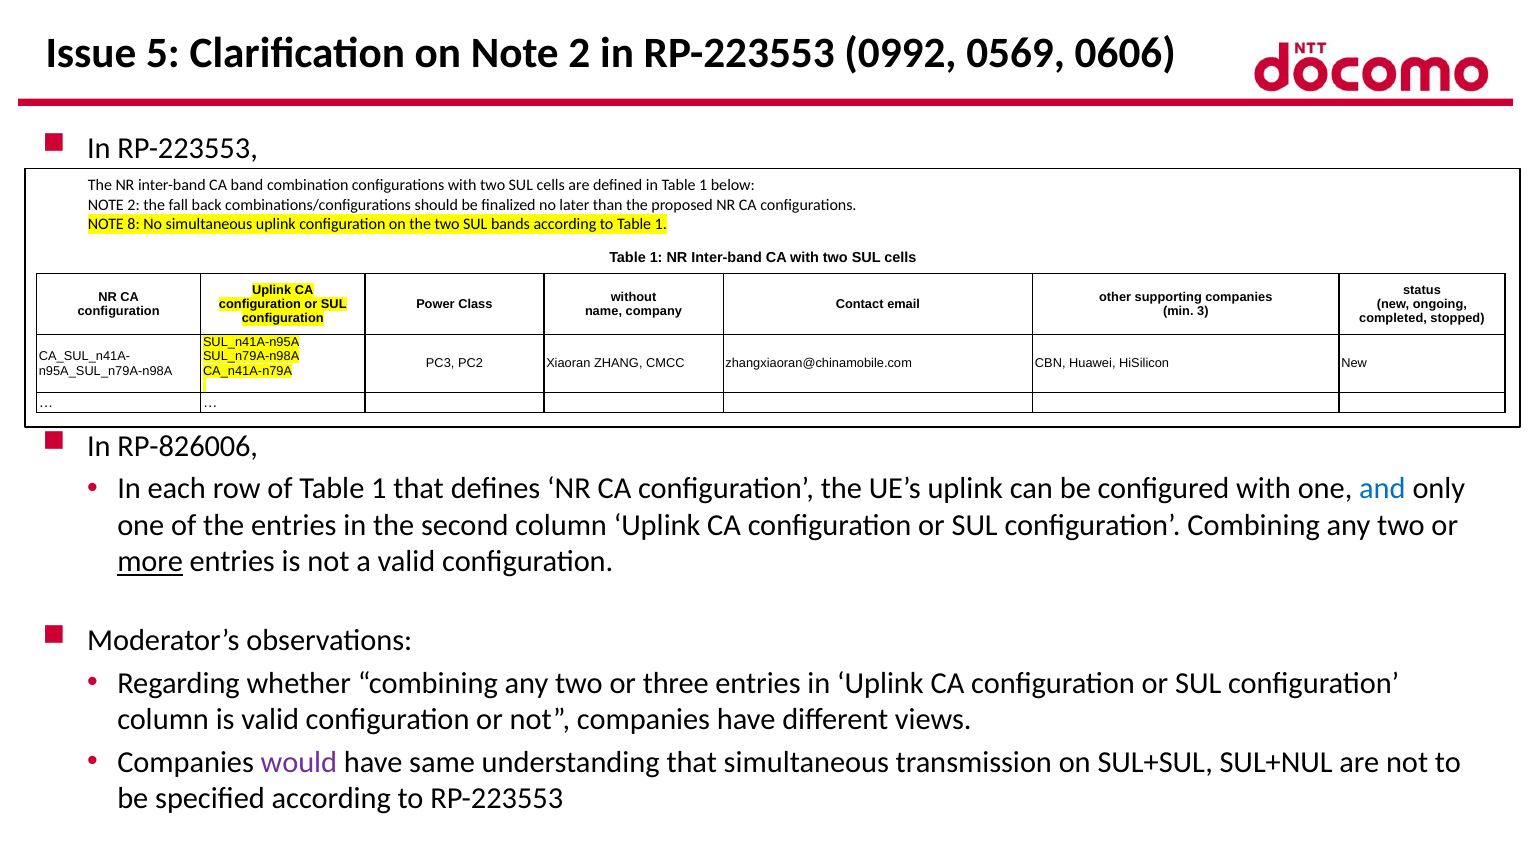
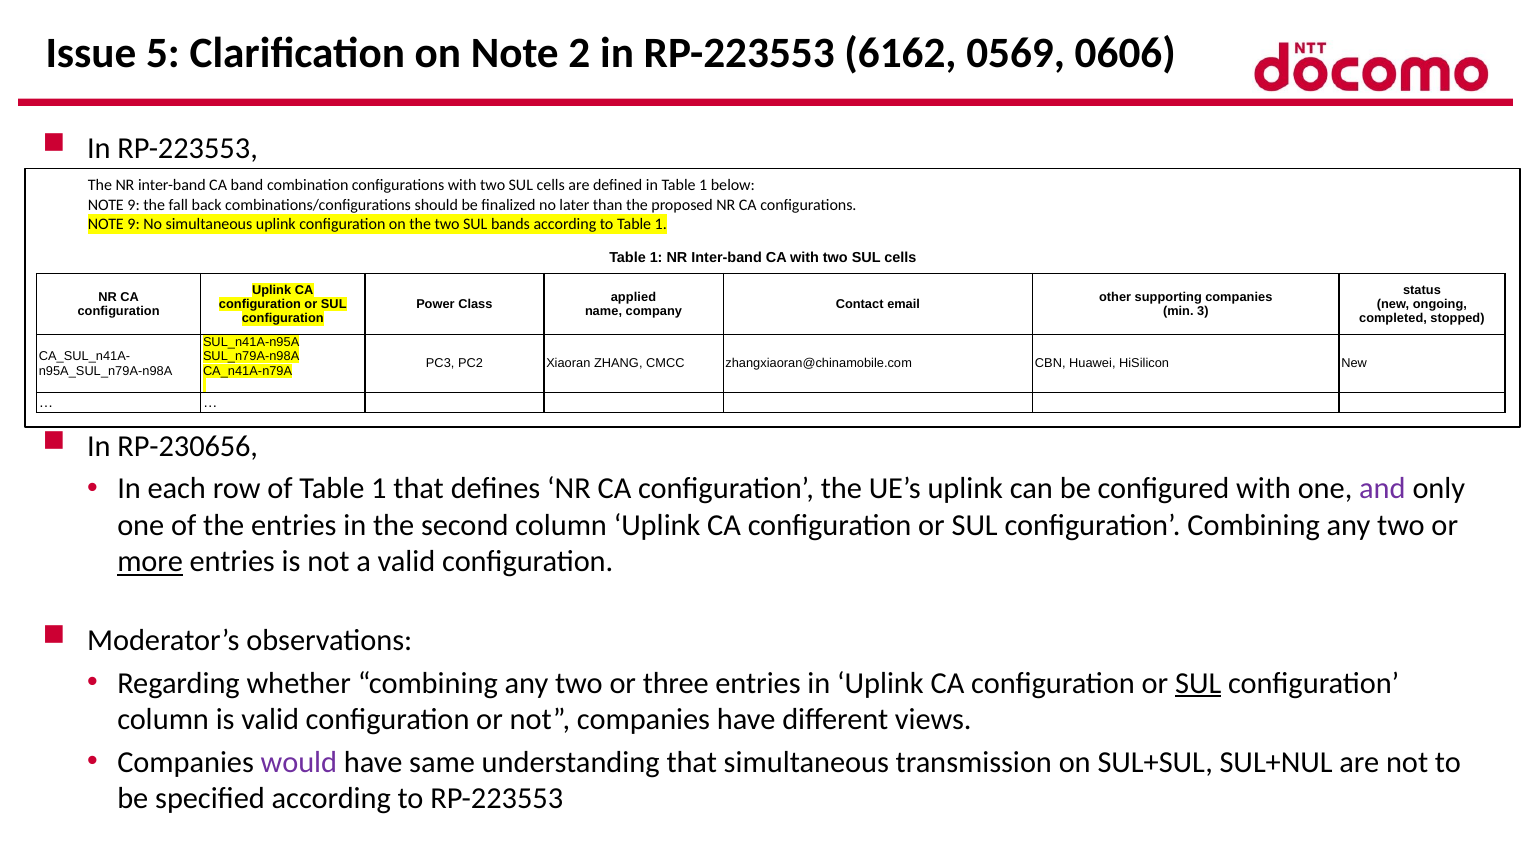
0992: 0992 -> 6162
2 at (134, 205): 2 -> 9
8 at (134, 224): 8 -> 9
without: without -> applied
RP-826006: RP-826006 -> RP-230656
and colour: blue -> purple
SUL at (1198, 683) underline: none -> present
